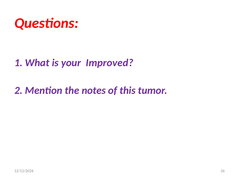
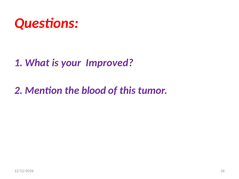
notes: notes -> blood
